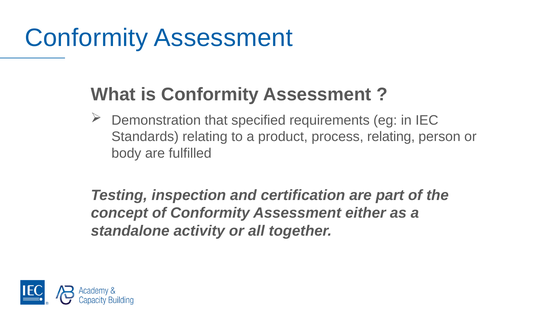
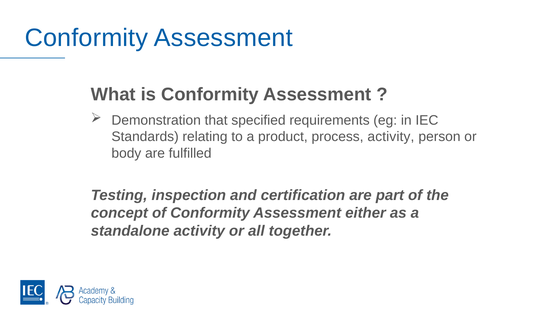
process relating: relating -> activity
